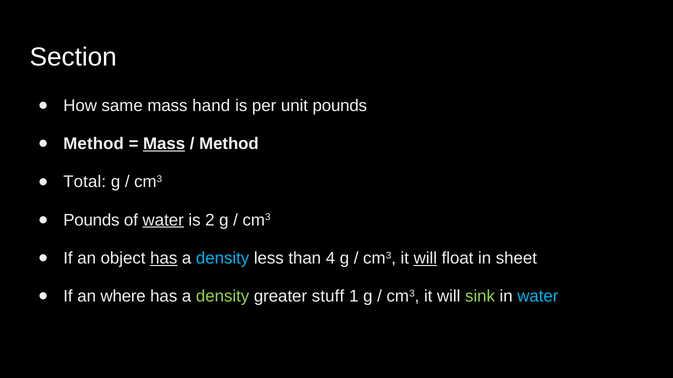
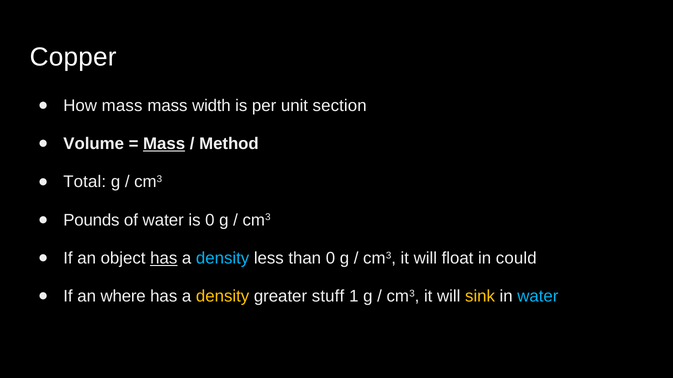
Section: Section -> Copper
How same: same -> mass
hand: hand -> width
unit pounds: pounds -> section
Method at (94, 144): Method -> Volume
water at (163, 220) underline: present -> none
is 2: 2 -> 0
than 4: 4 -> 0
will at (425, 258) underline: present -> none
sheet: sheet -> could
density at (223, 297) colour: light green -> yellow
sink colour: light green -> yellow
